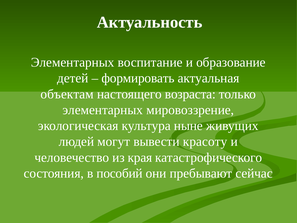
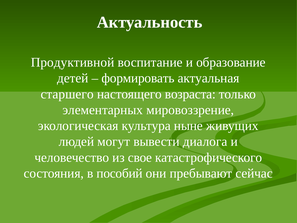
Элементарных at (73, 62): Элементарных -> Продуктивной
объектам: объектам -> старшего
красоту: красоту -> диалога
края: края -> свое
